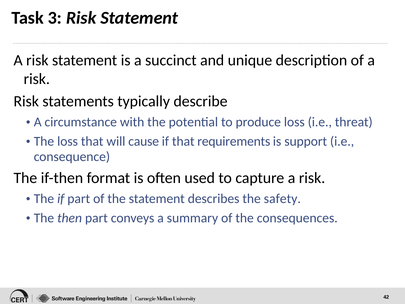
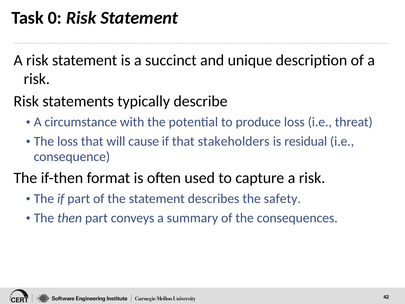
3: 3 -> 0
requirements: requirements -> stakeholders
support: support -> residual
